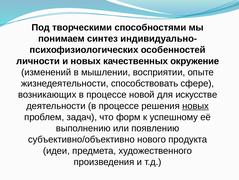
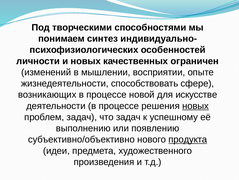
окружение: окружение -> ограничен
что форм: форм -> задач
продукта underline: none -> present
